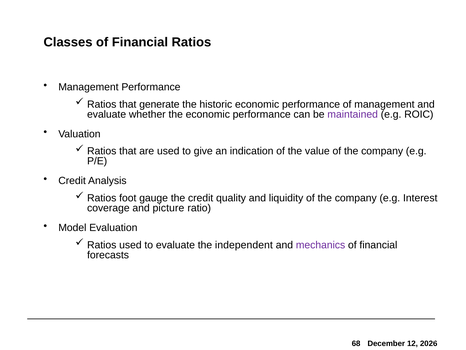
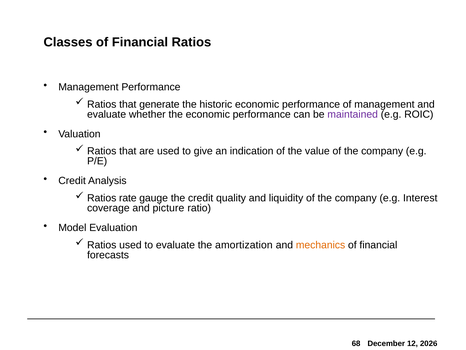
foot: foot -> rate
independent: independent -> amortization
mechanics colour: purple -> orange
